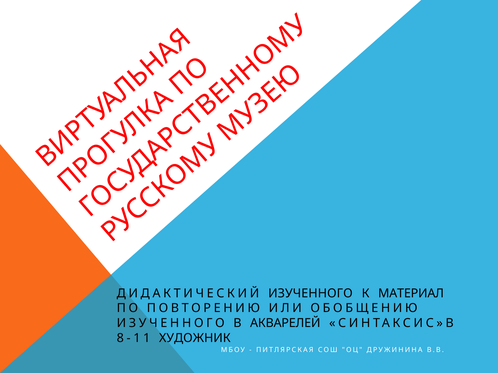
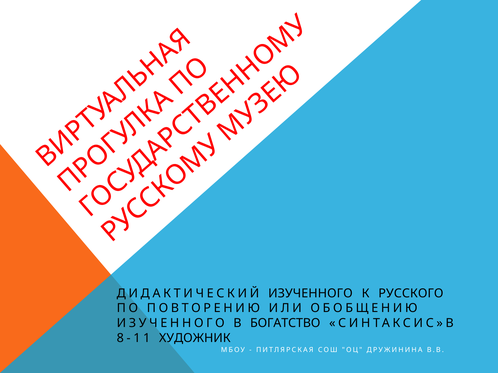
МАТЕРИАЛ: МАТЕРИАЛ -> РУССКОГО
АКВАРЕЛЕЙ: АКВАРЕЛЕЙ -> БОГАТСТВО
